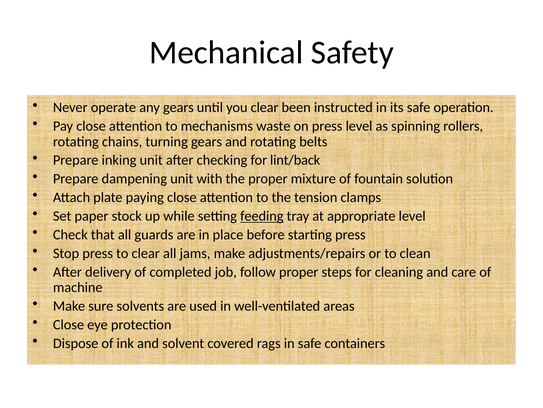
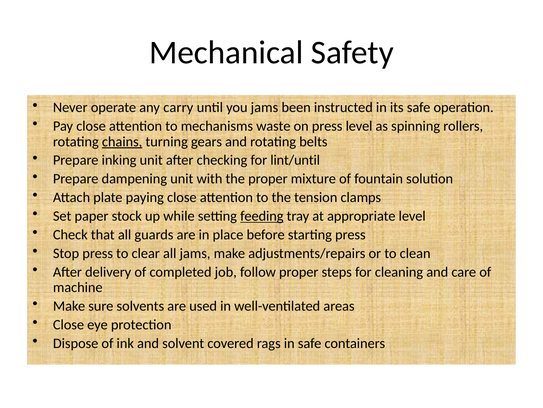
any gears: gears -> carry
you clear: clear -> jams
chains underline: none -> present
lint/back: lint/back -> lint/until
